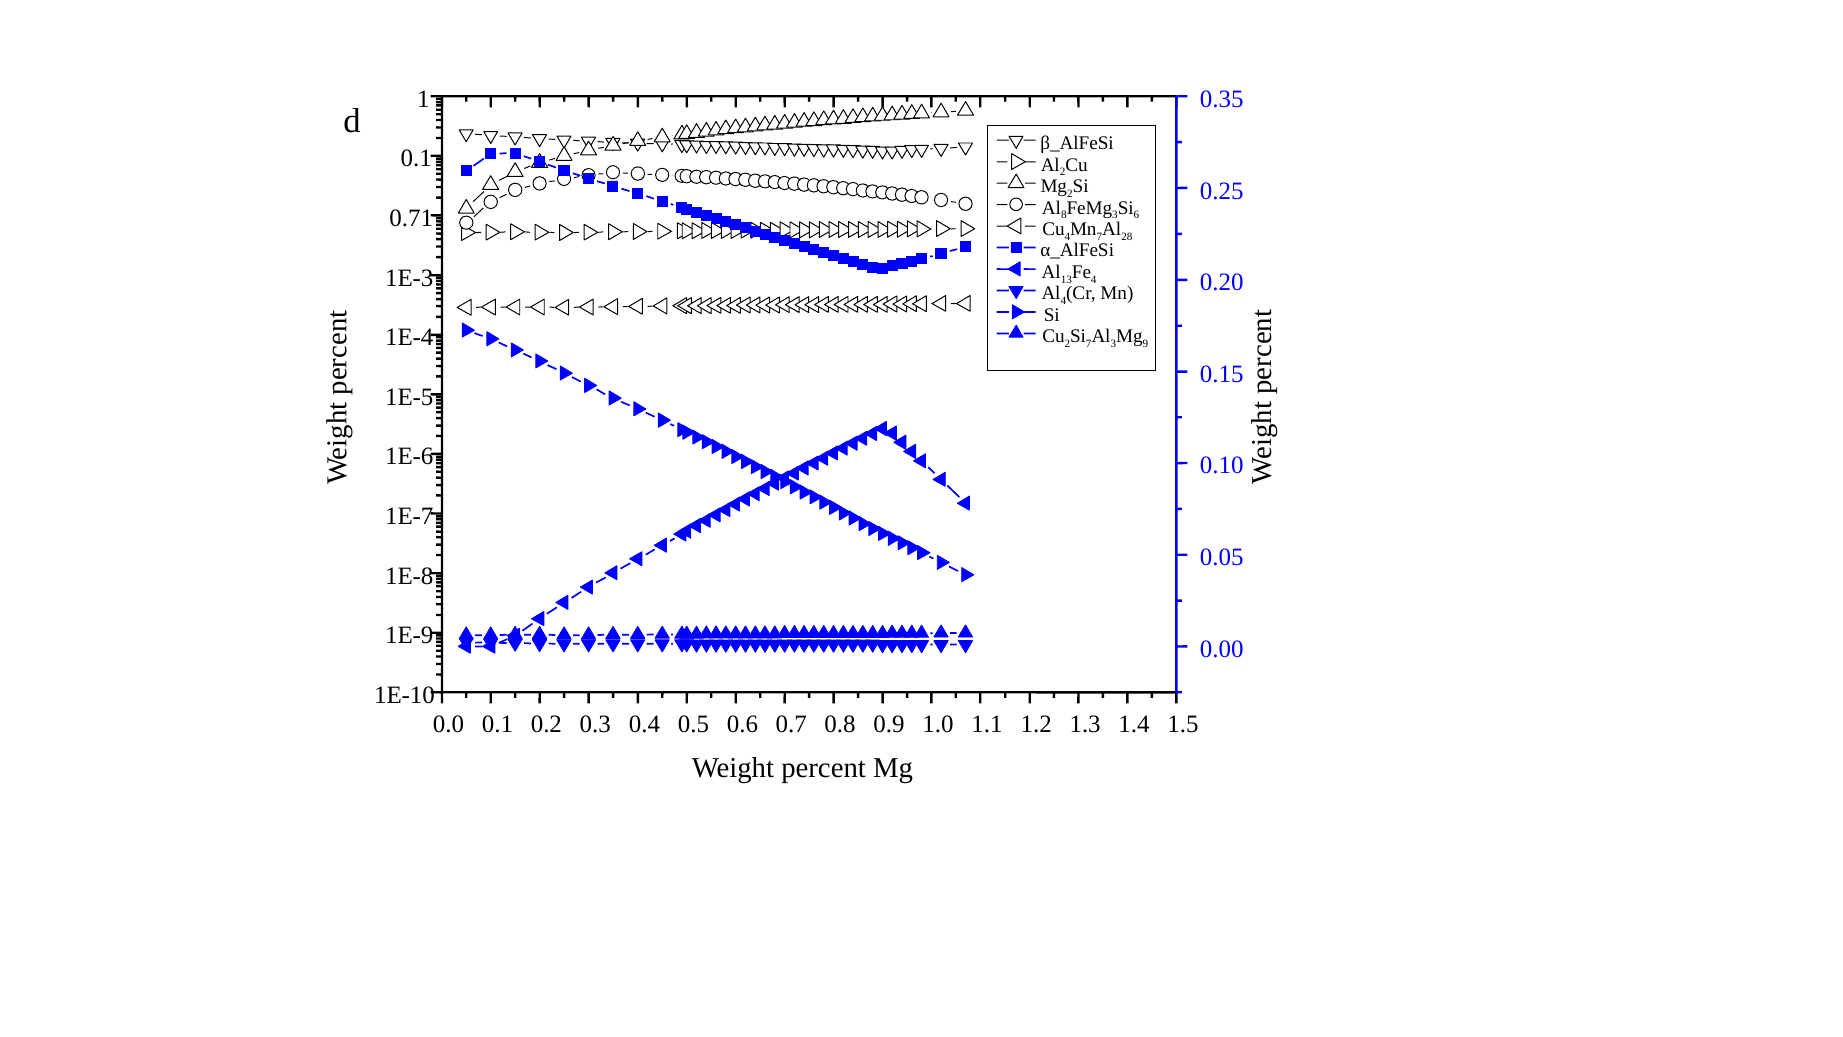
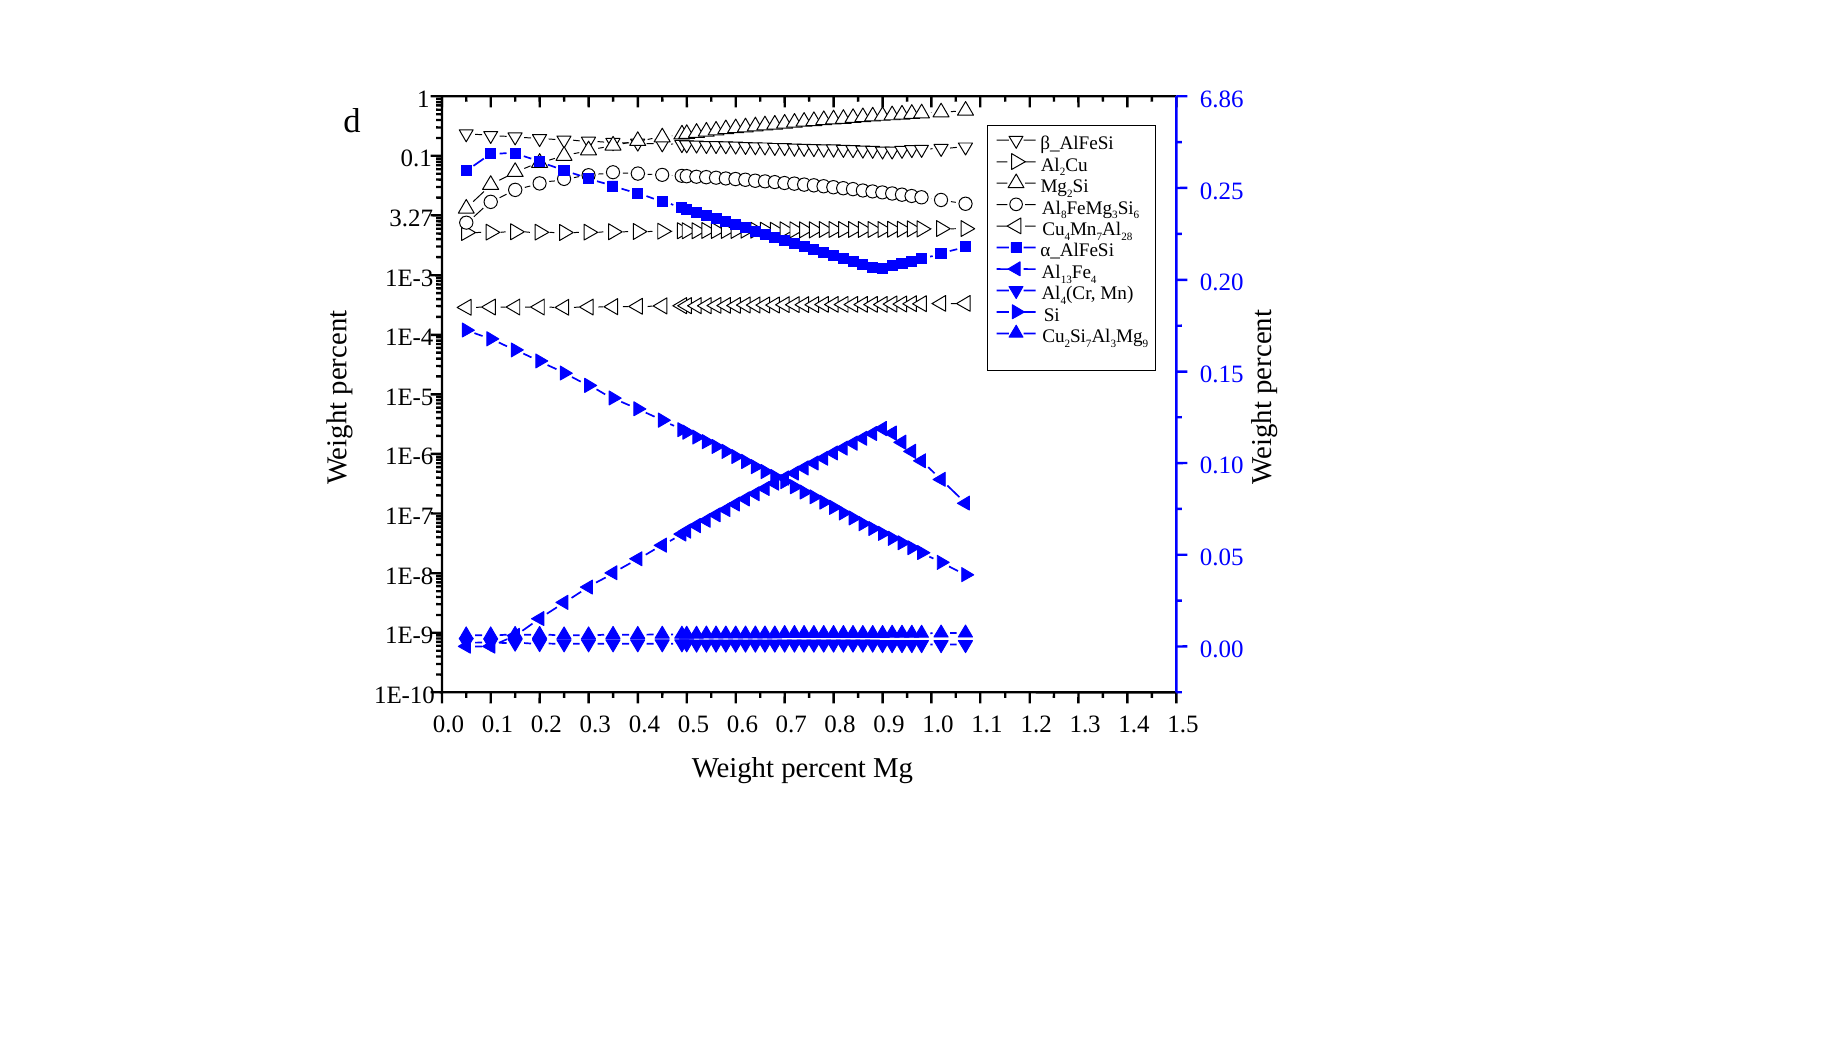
0.35: 0.35 -> 6.86
0.71: 0.71 -> 3.27
